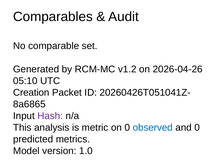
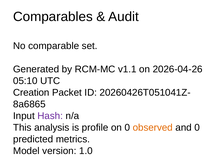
v1.2: v1.2 -> v1.1
metric: metric -> profile
observed colour: blue -> orange
